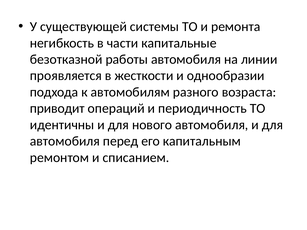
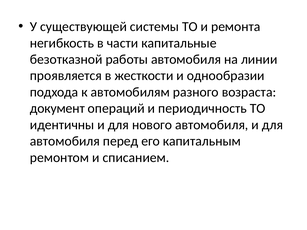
приводит: приводит -> документ
